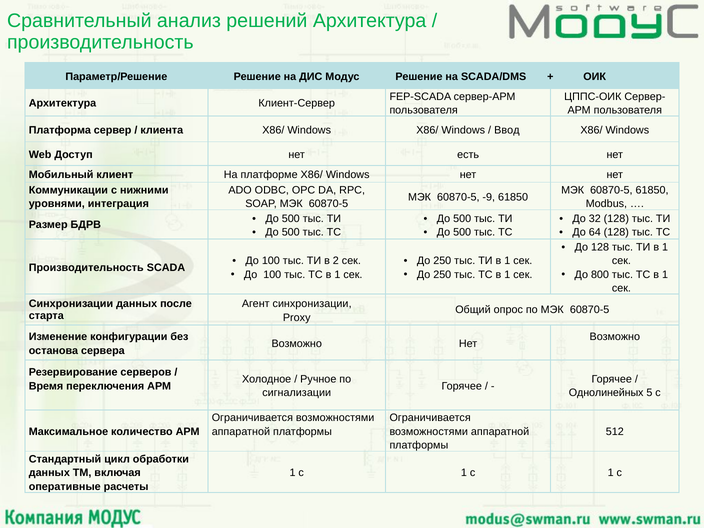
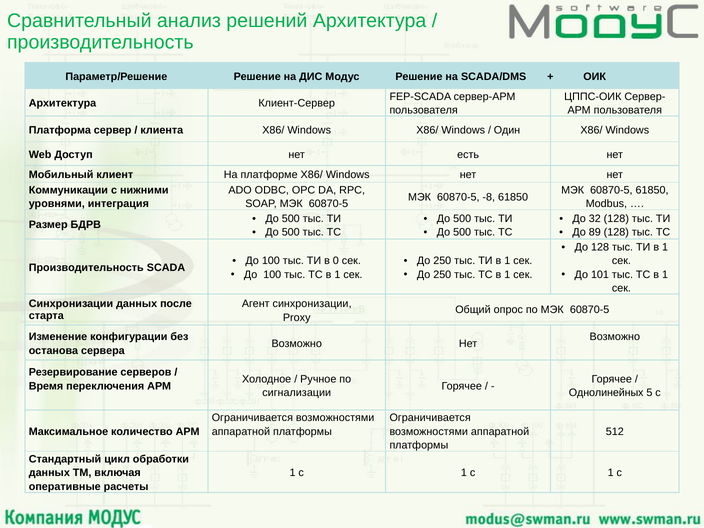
Ввод: Ввод -> Один
-9: -9 -> -8
64: 64 -> 89
2: 2 -> 0
800: 800 -> 101
